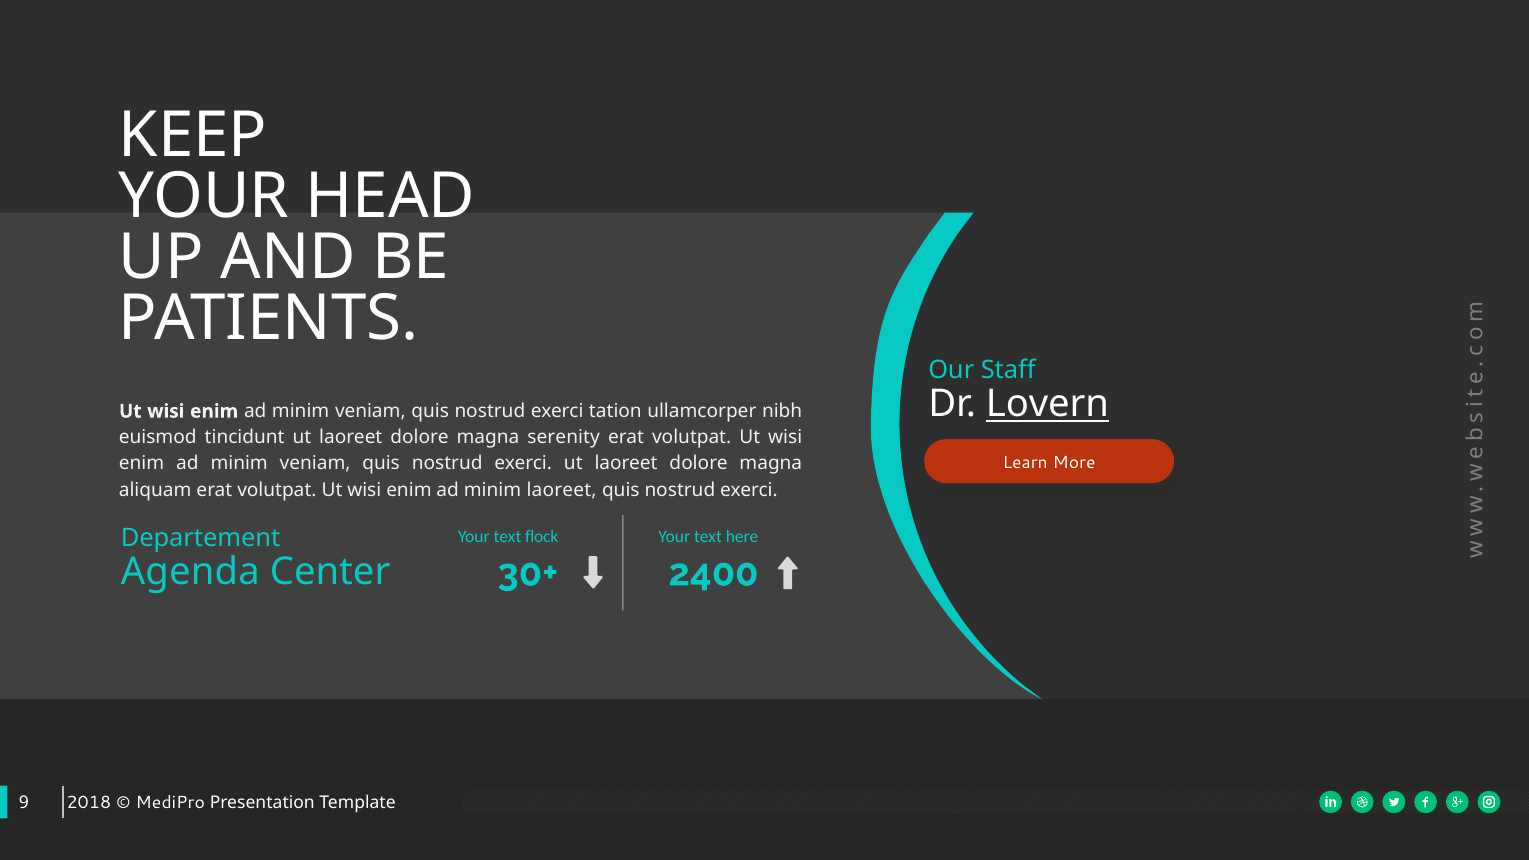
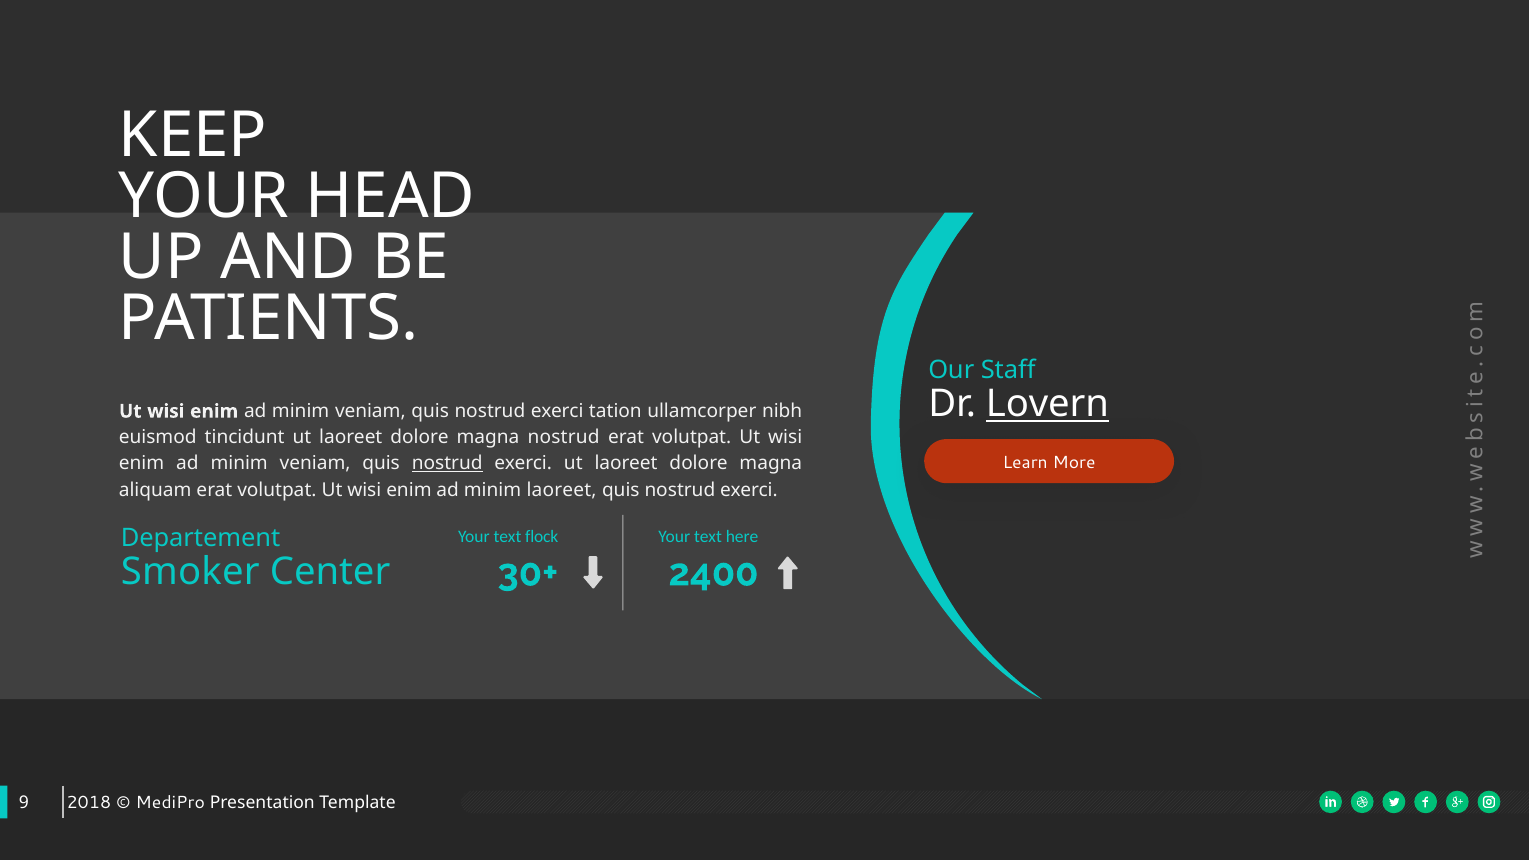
magna serenity: serenity -> nostrud
nostrud at (447, 464) underline: none -> present
Agenda: Agenda -> Smoker
